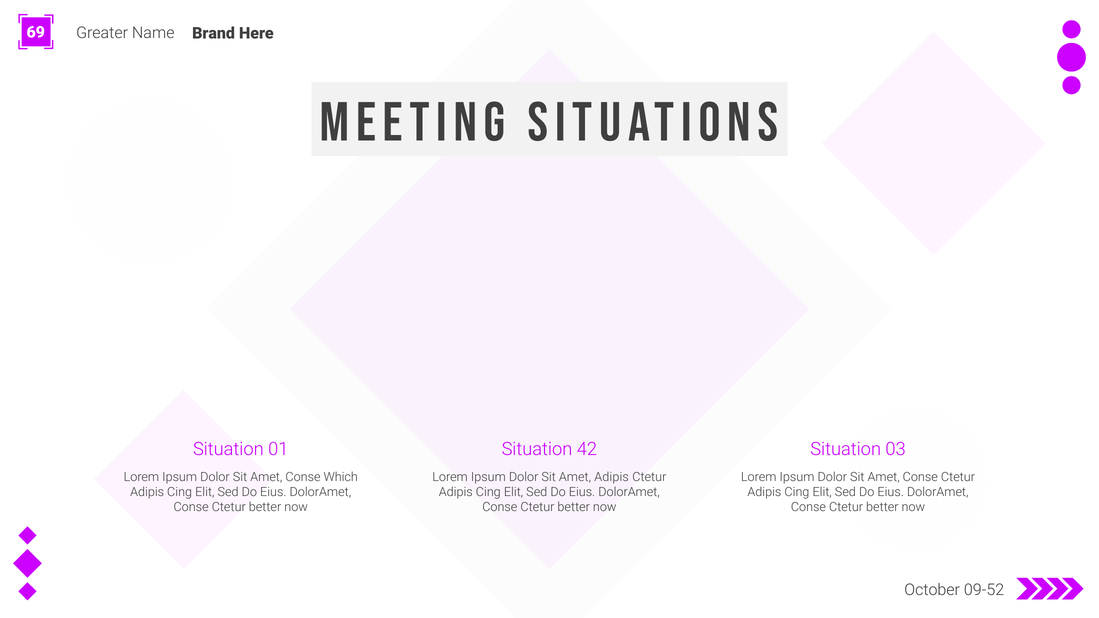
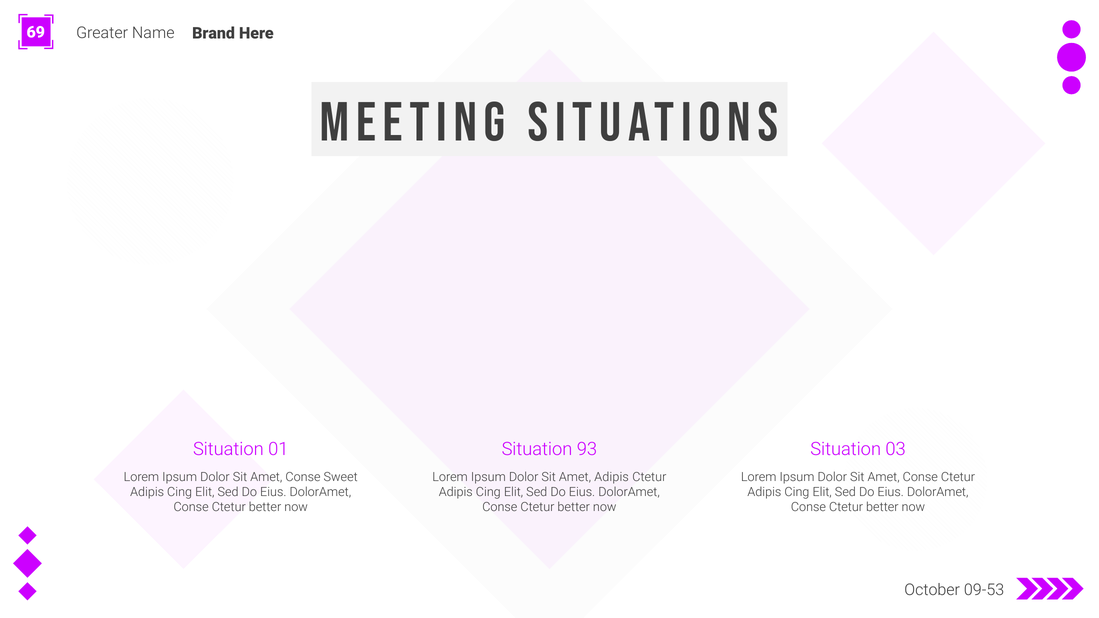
42: 42 -> 93
Which: Which -> Sweet
09-52: 09-52 -> 09-53
